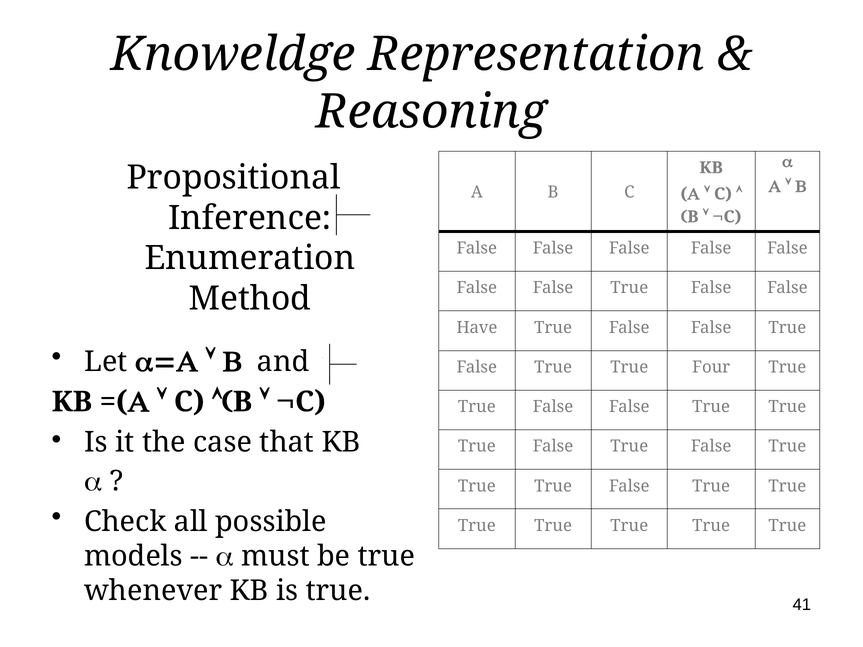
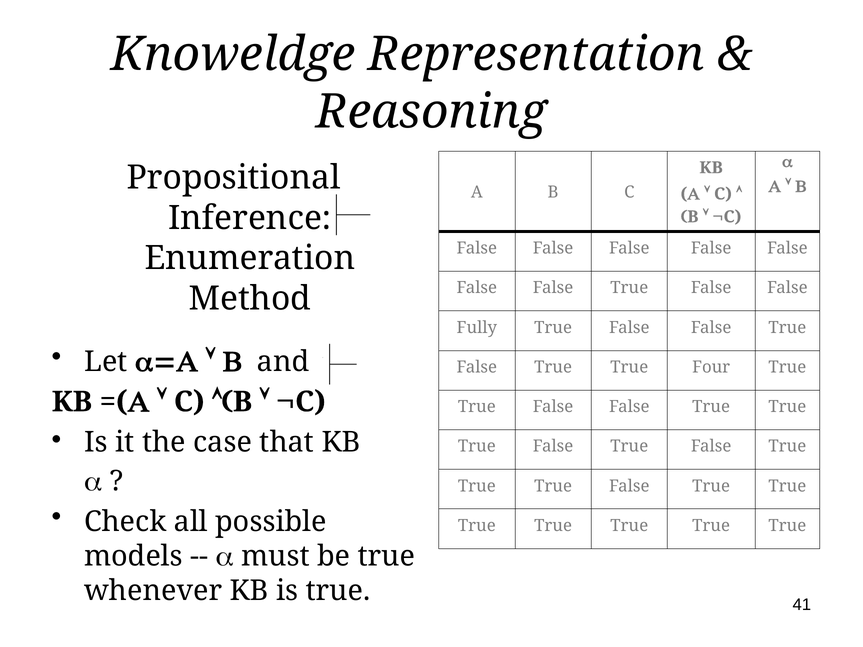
Have: Have -> Fully
